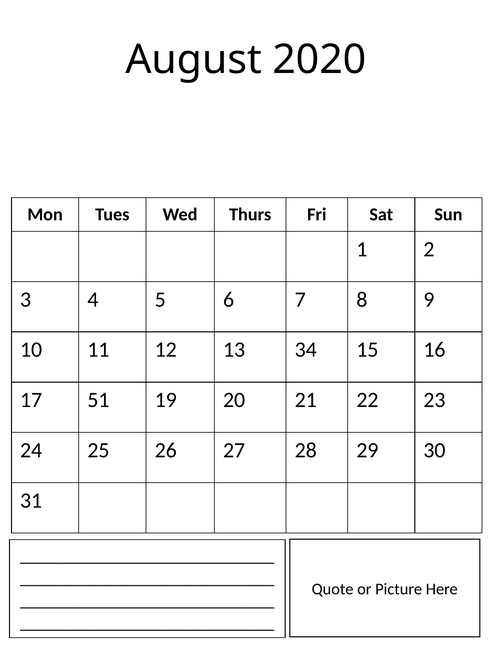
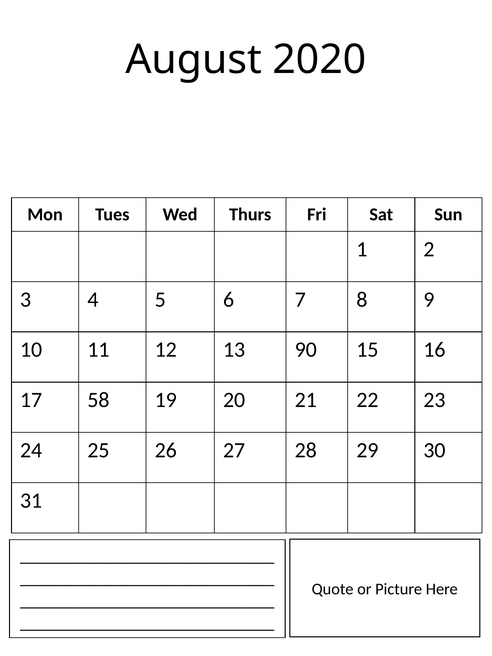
34: 34 -> 90
51: 51 -> 58
